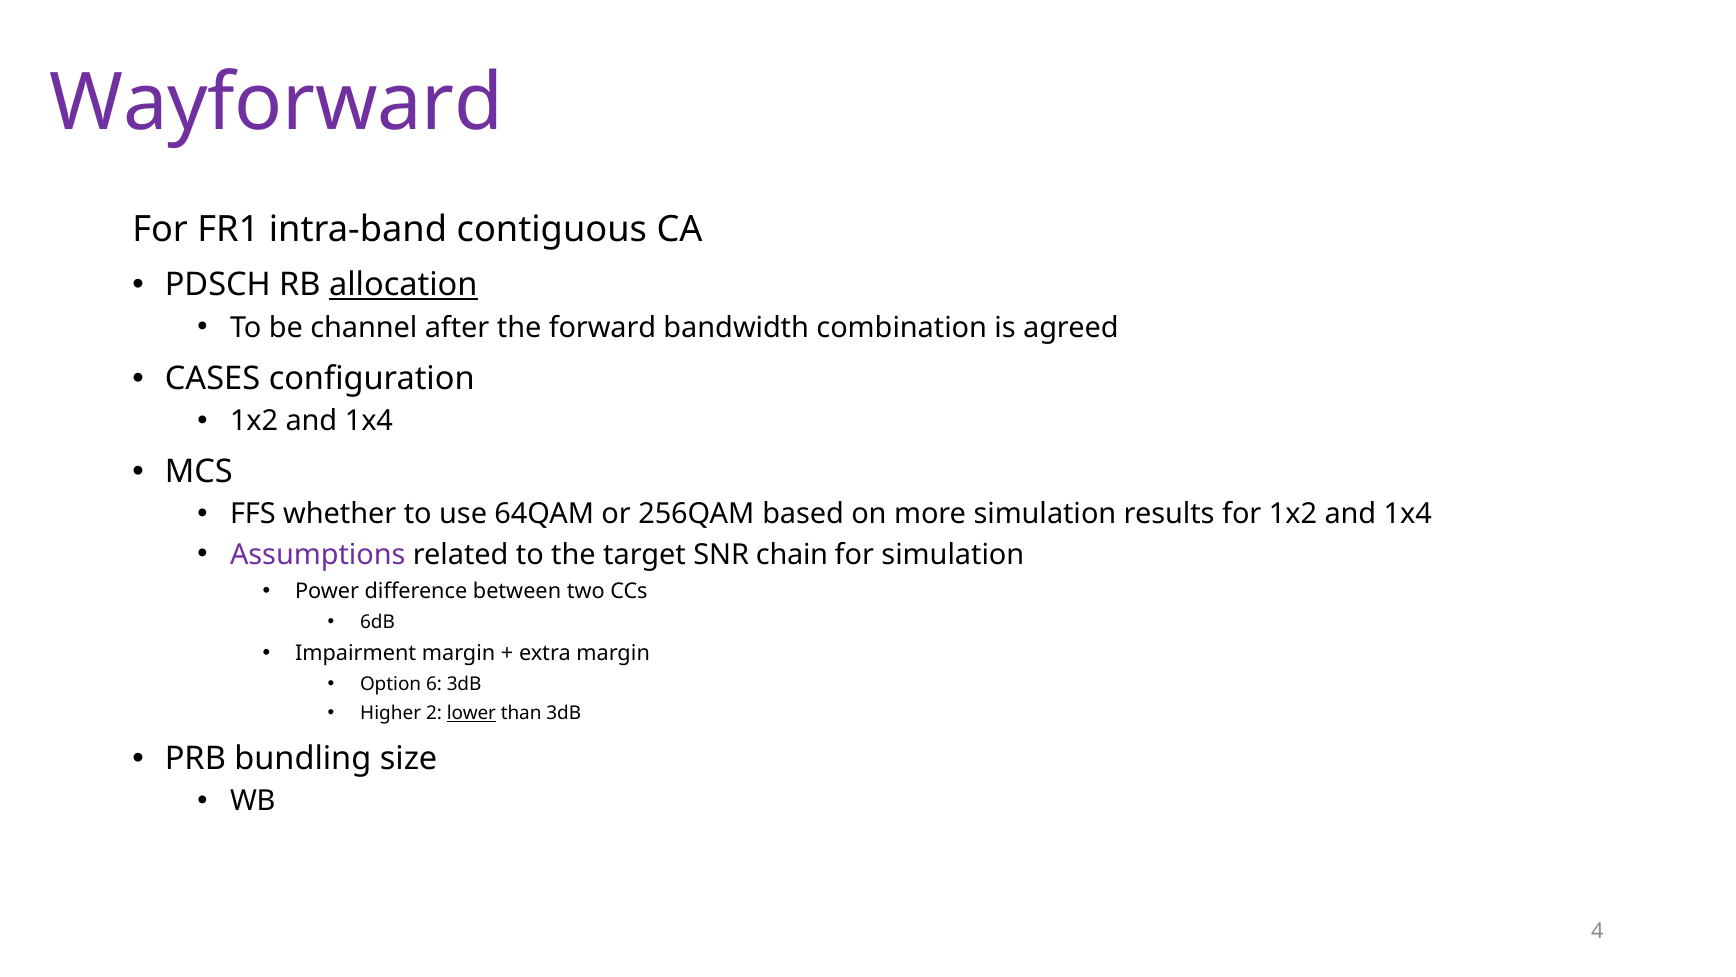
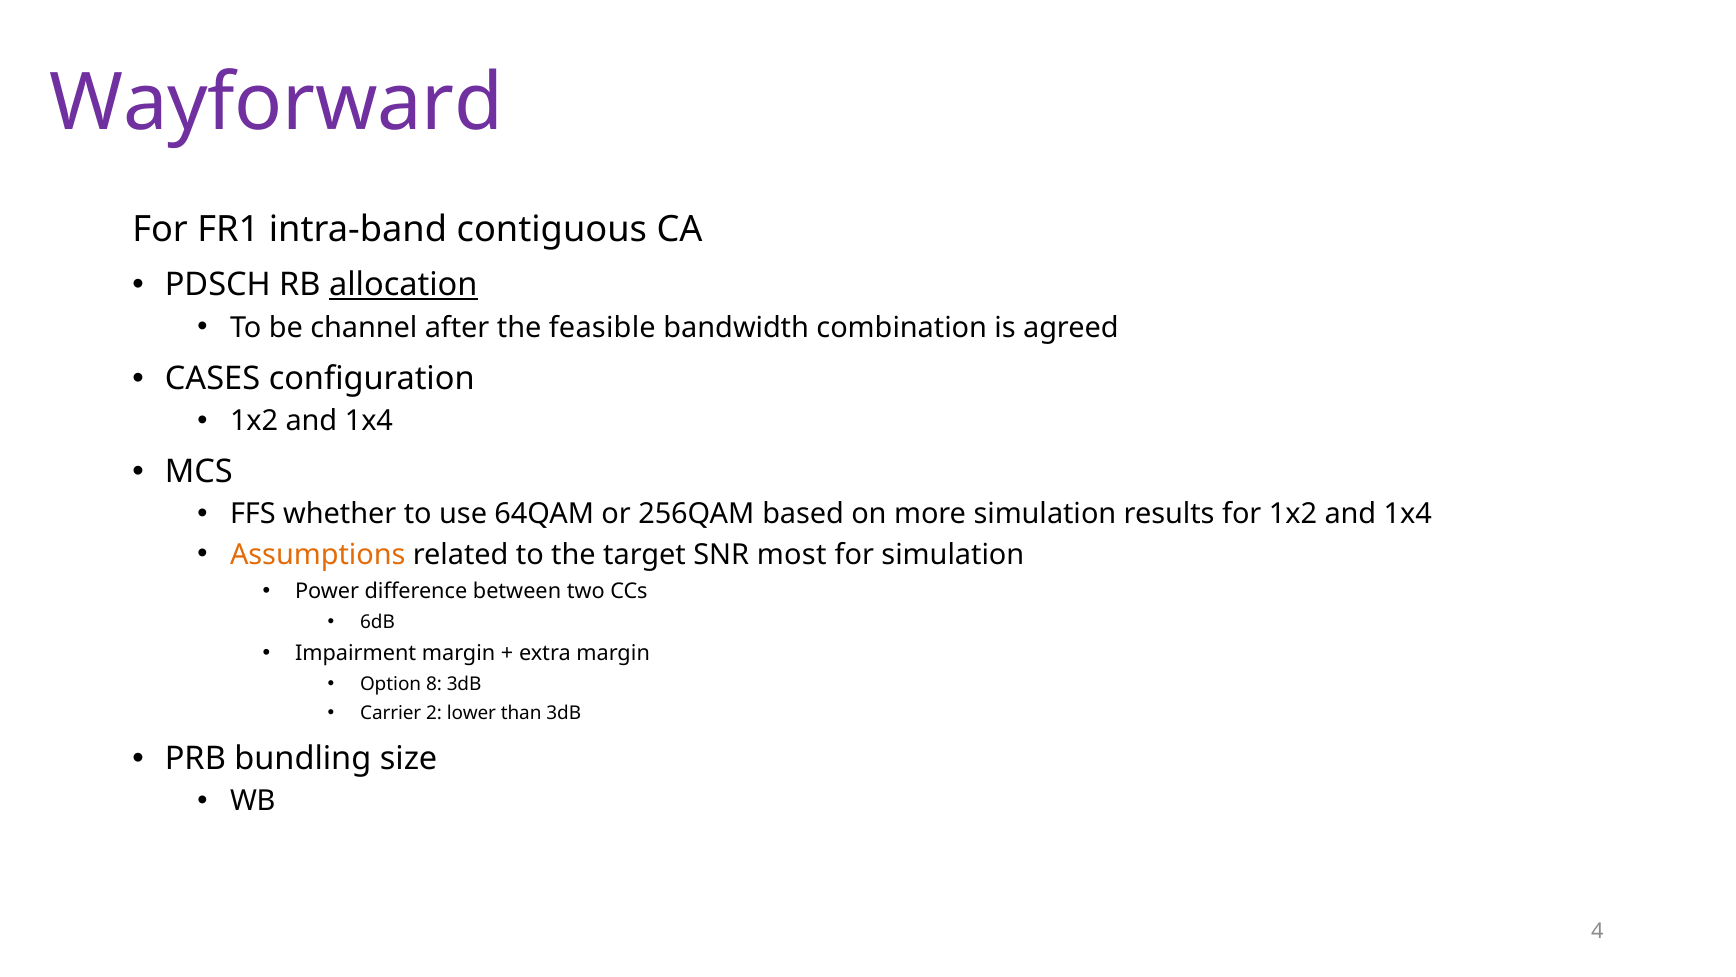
forward: forward -> feasible
Assumptions colour: purple -> orange
chain: chain -> most
6: 6 -> 8
Higher: Higher -> Carrier
lower underline: present -> none
